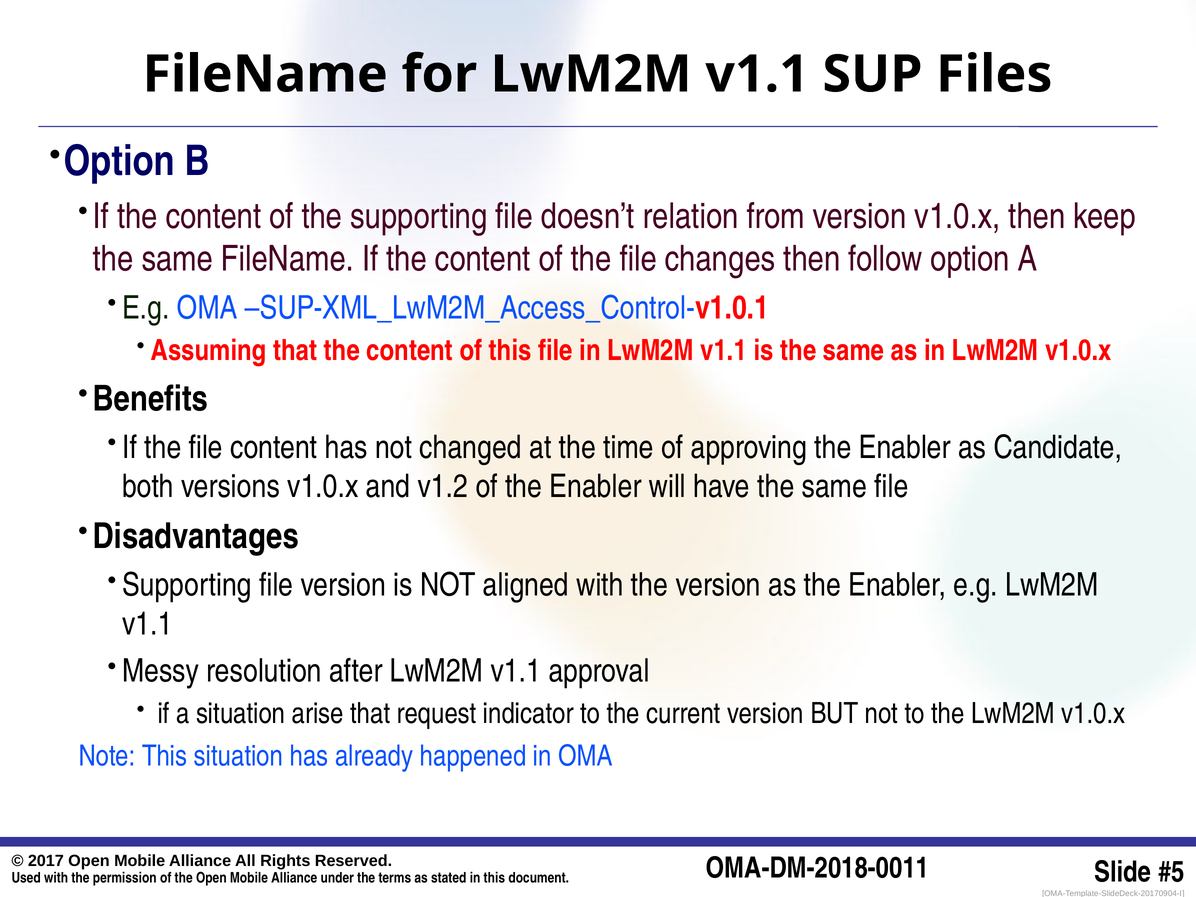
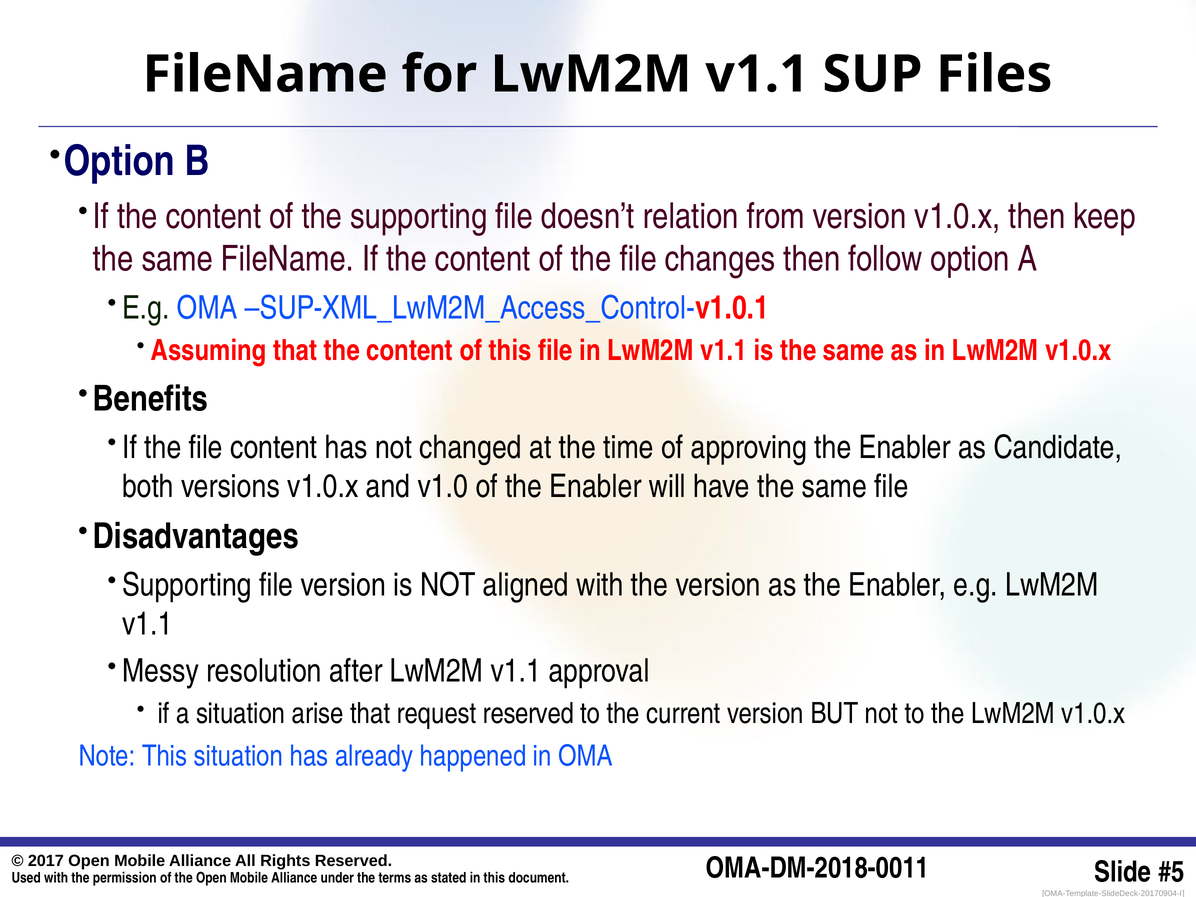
v1.2: v1.2 -> v1.0
request indicator: indicator -> reserved
